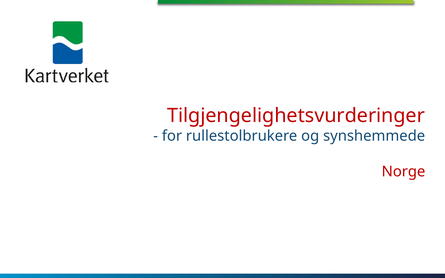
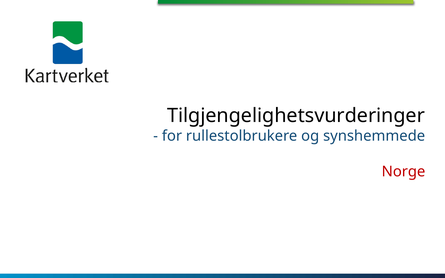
Tilgjengelighetsvurderinger colour: red -> black
